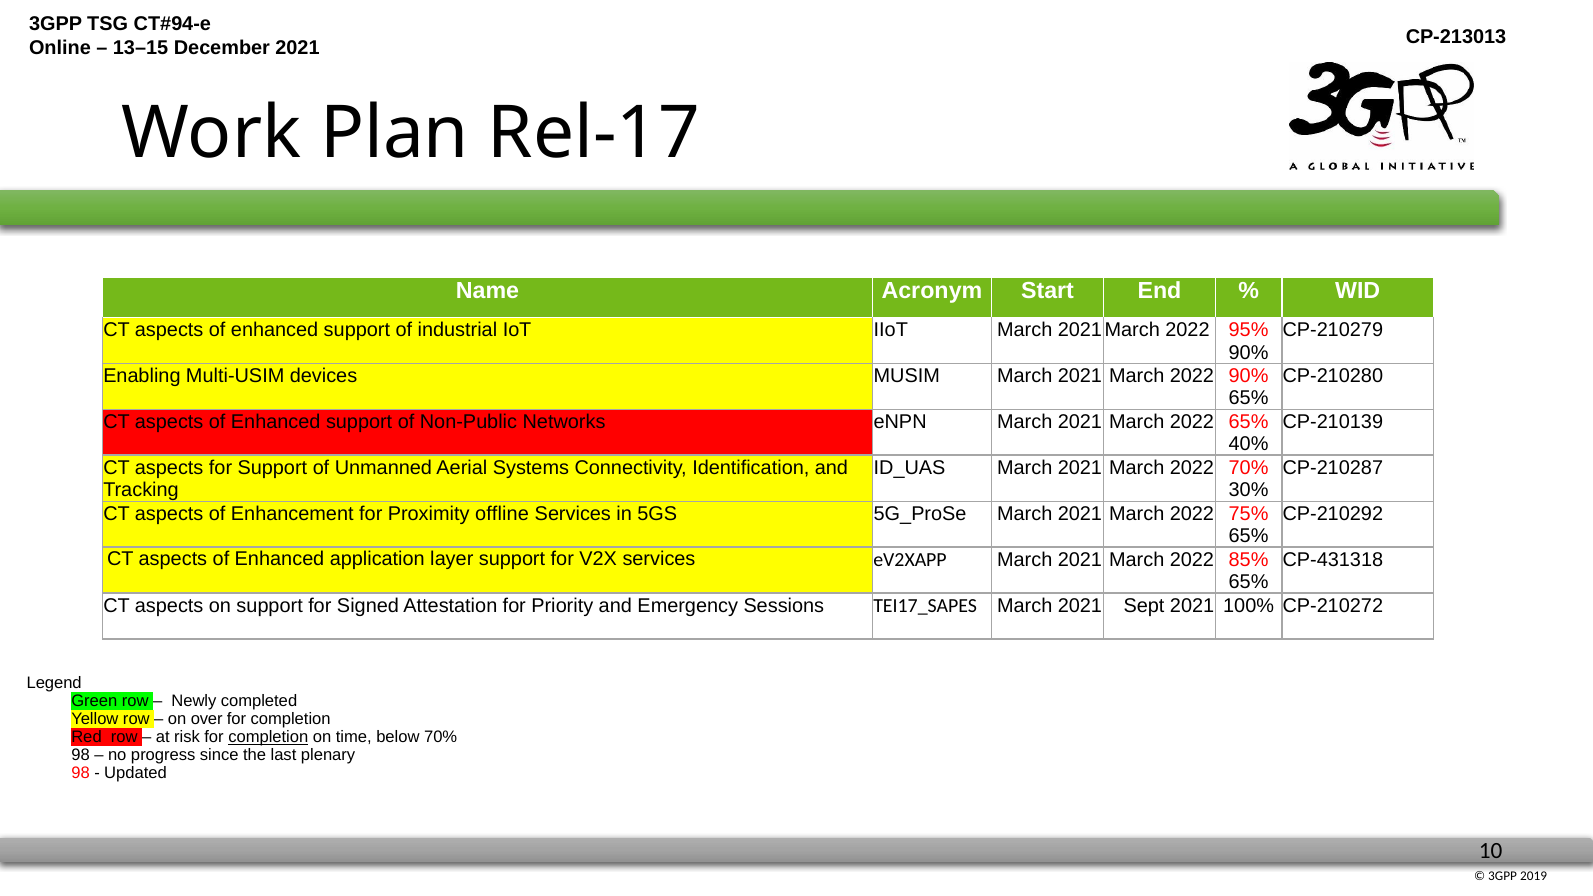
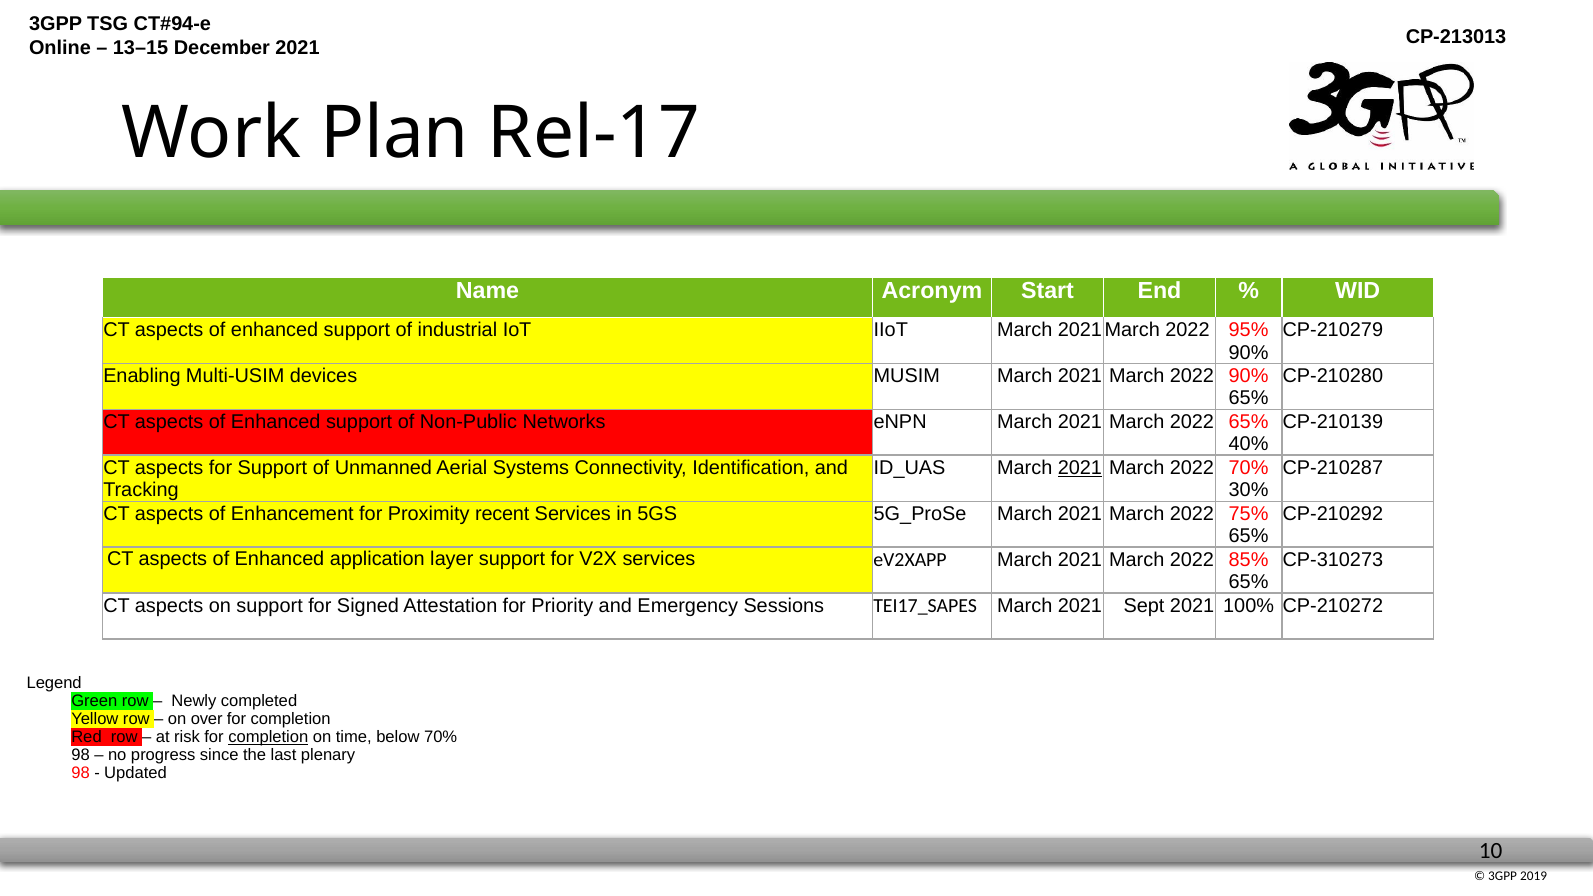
2021 at (1080, 468) underline: none -> present
offline: offline -> recent
CP-431318: CP-431318 -> CP-310273
